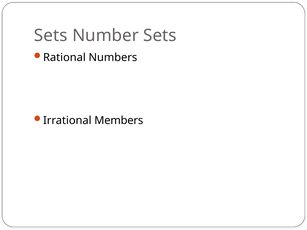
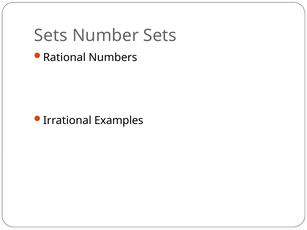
Members: Members -> Examples
